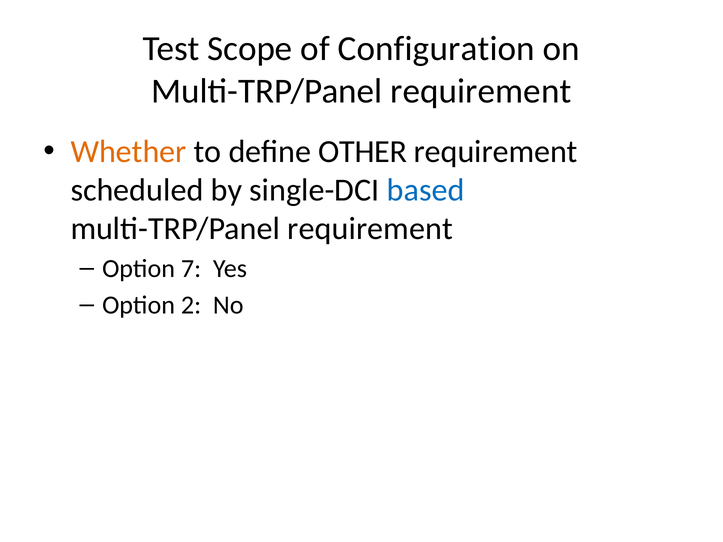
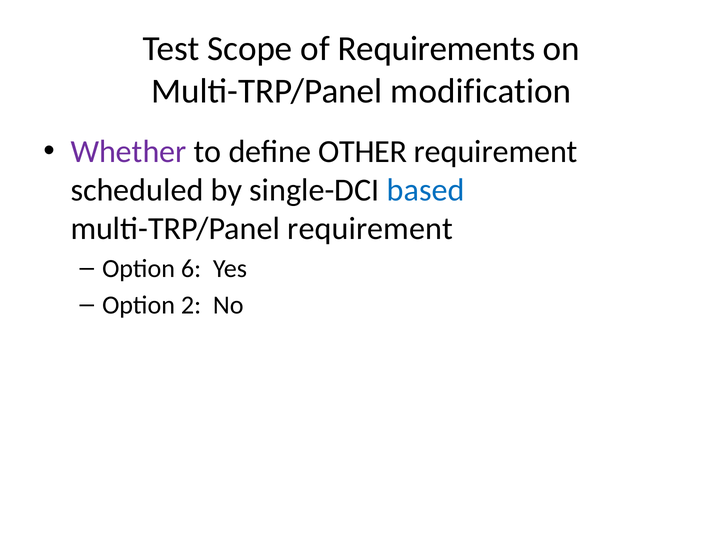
Configuration: Configuration -> Requirements
requirement at (481, 91): requirement -> modification
Whether colour: orange -> purple
7: 7 -> 6
